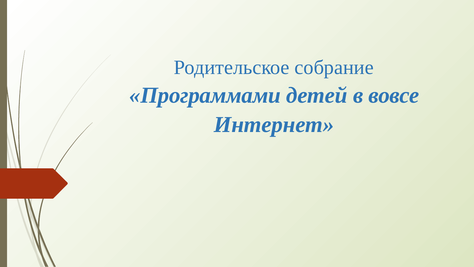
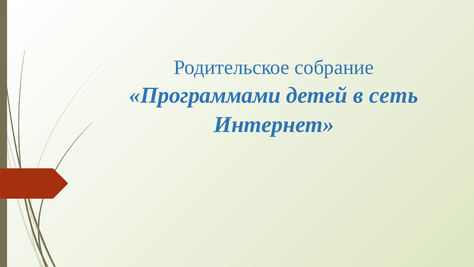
вовсе: вовсе -> сеть
